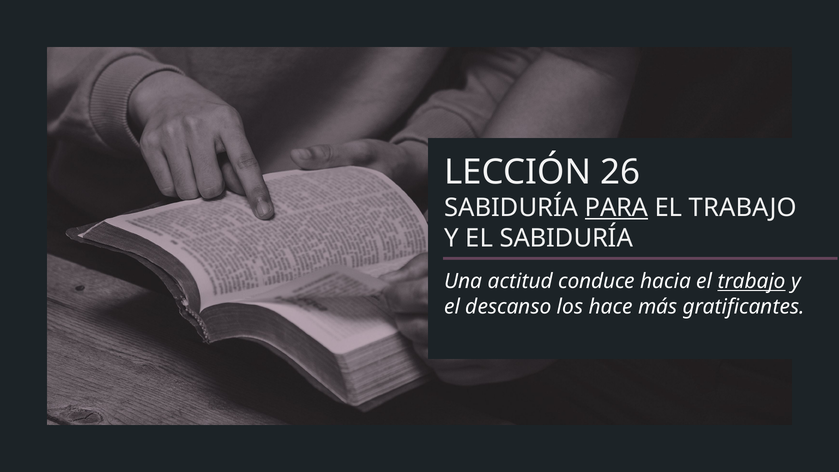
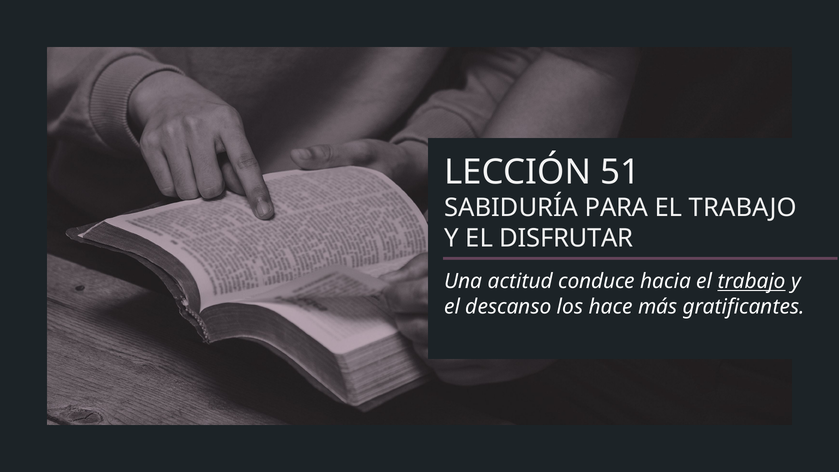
26: 26 -> 51
PARA underline: present -> none
EL SABIDURÍA: SABIDURÍA -> DISFRUTAR
